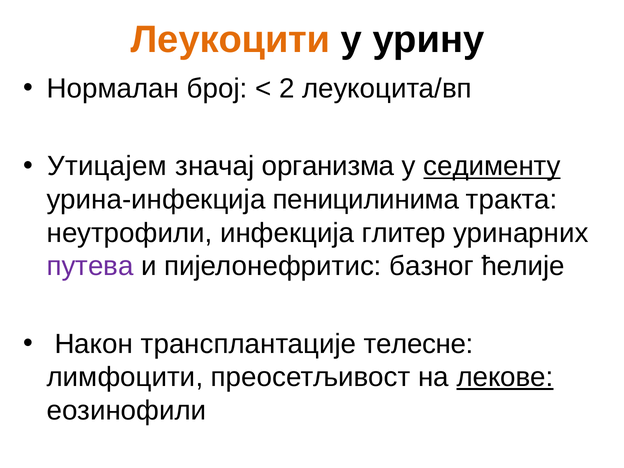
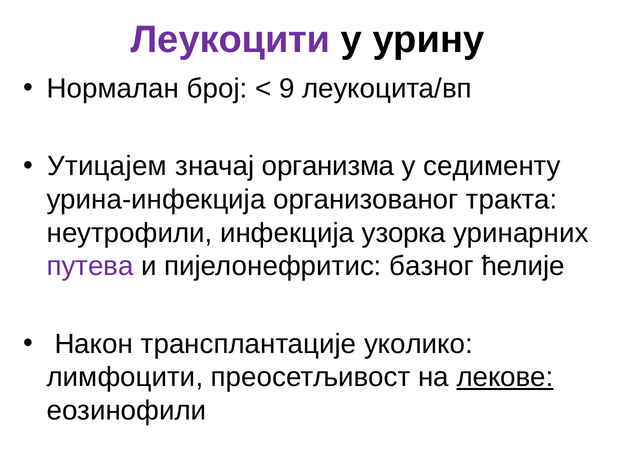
Леукоцити colour: orange -> purple
2: 2 -> 9
седименту underline: present -> none
пеницилинима: пеницилинима -> организованог
глитер: глитер -> узорка
телесне: телесне -> уколико
